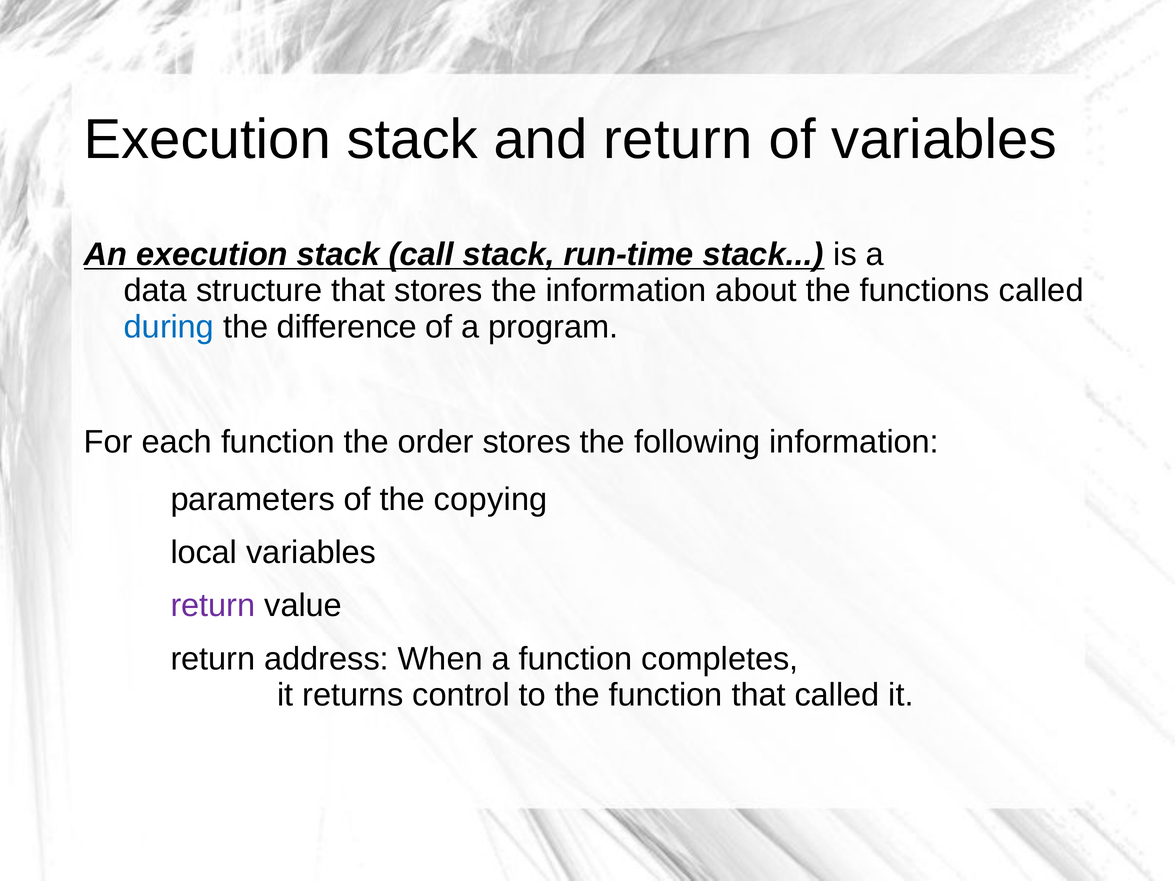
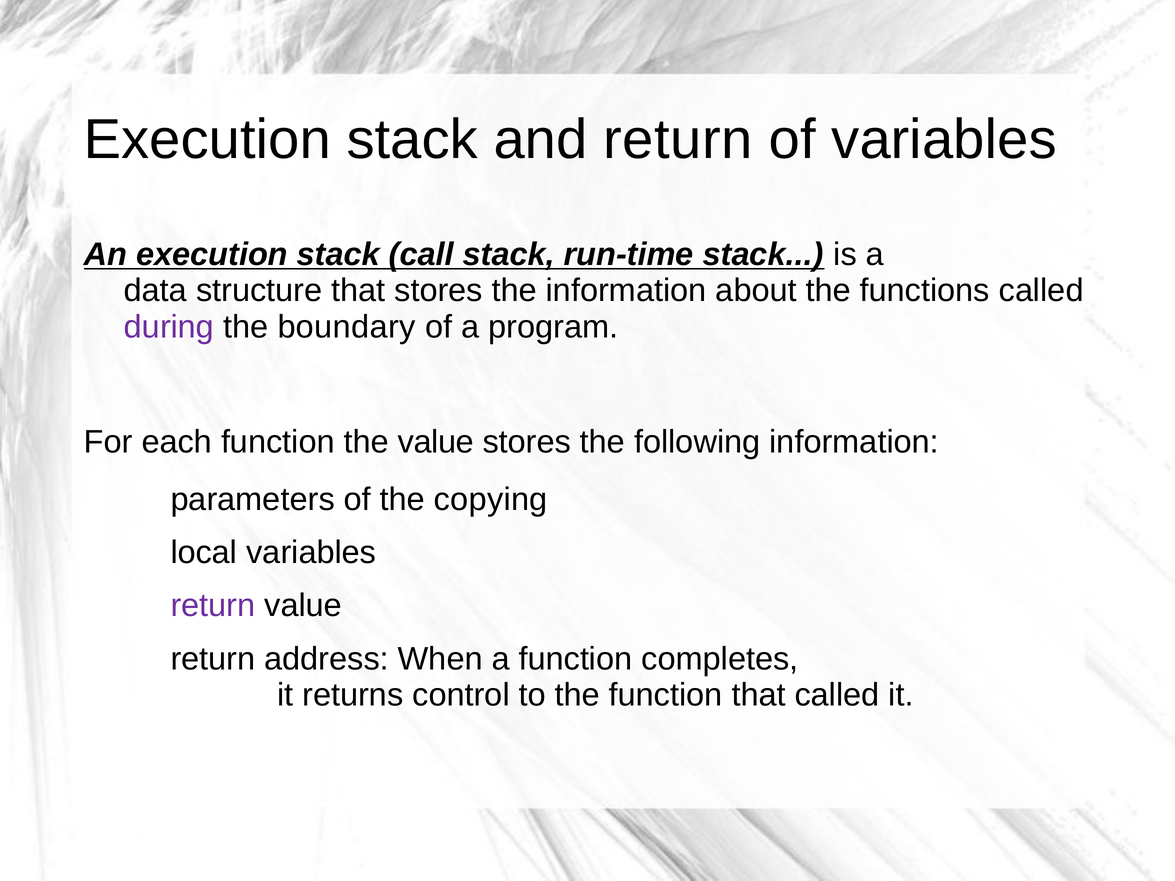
during colour: blue -> purple
difference: difference -> boundary
the order: order -> value
